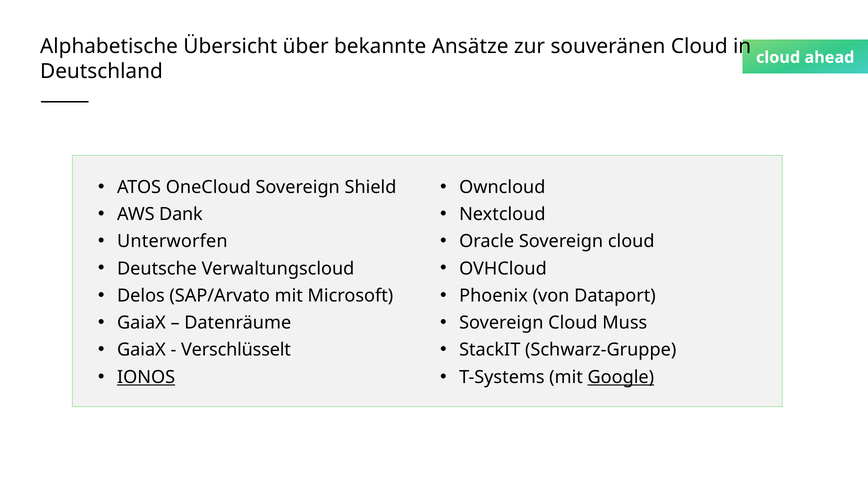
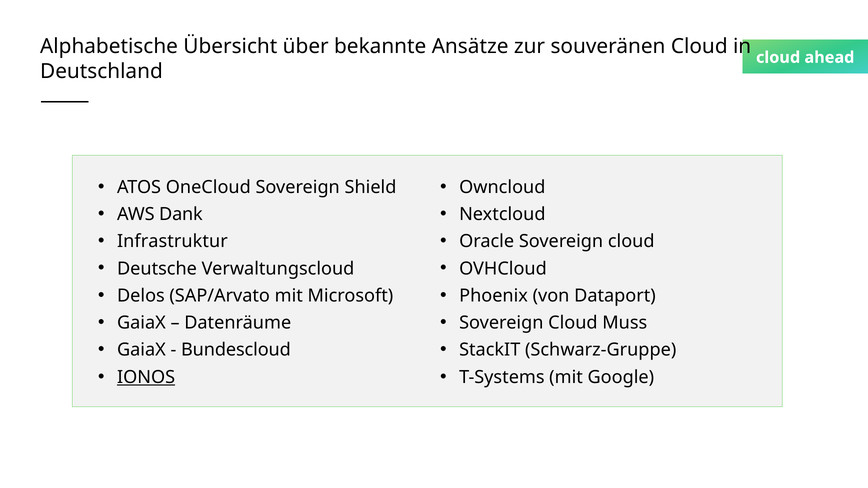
Unterworfen: Unterworfen -> Infrastruktur
Verschlüsselt: Verschlüsselt -> Bundescloud
Google underline: present -> none
